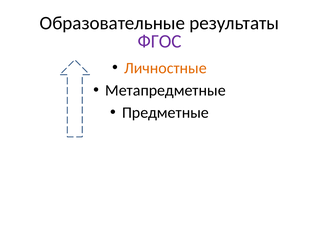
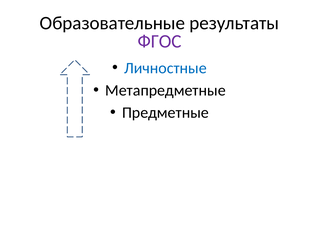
Личностные colour: orange -> blue
